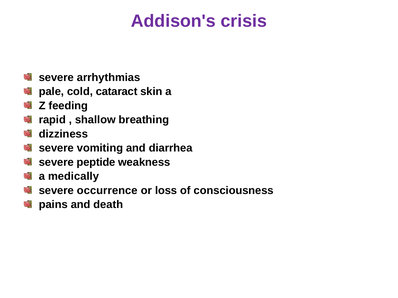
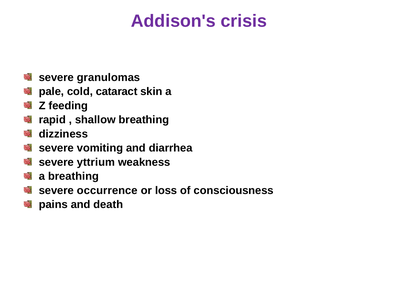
arrhythmias: arrhythmias -> granulomas
peptide: peptide -> yttrium
a medically: medically -> breathing
